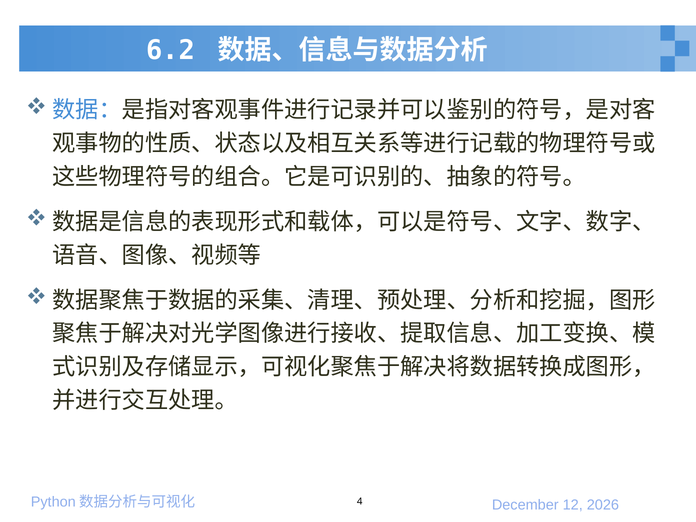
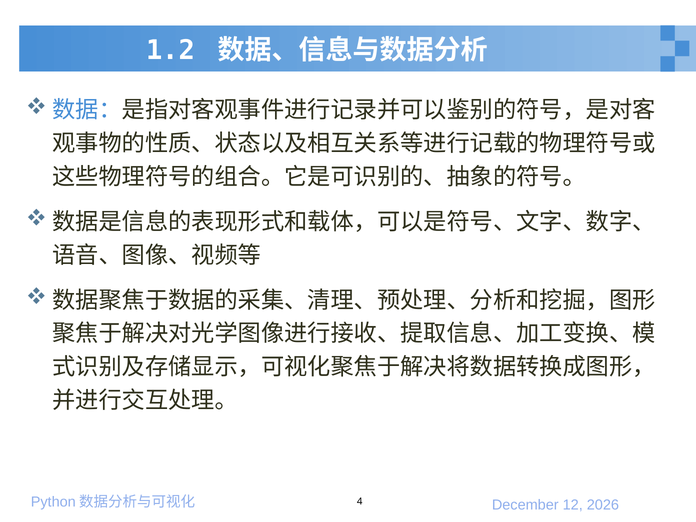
6.2: 6.2 -> 1.2
